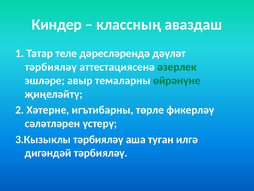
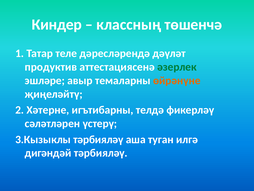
аваздаш: аваздаш -> төшенчә
тәрбияләү at (51, 67): тәрбияләү -> продуктив
өйрәнүне colour: green -> orange
төрле: төрле -> телдә
